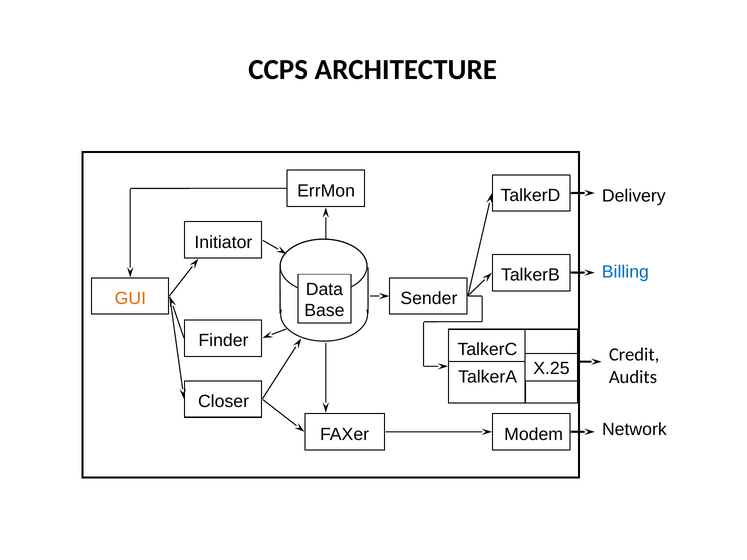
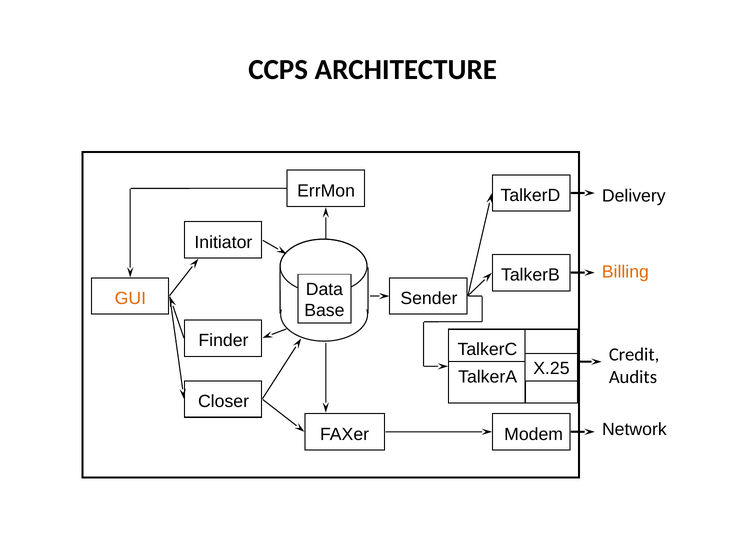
Billing colour: blue -> orange
